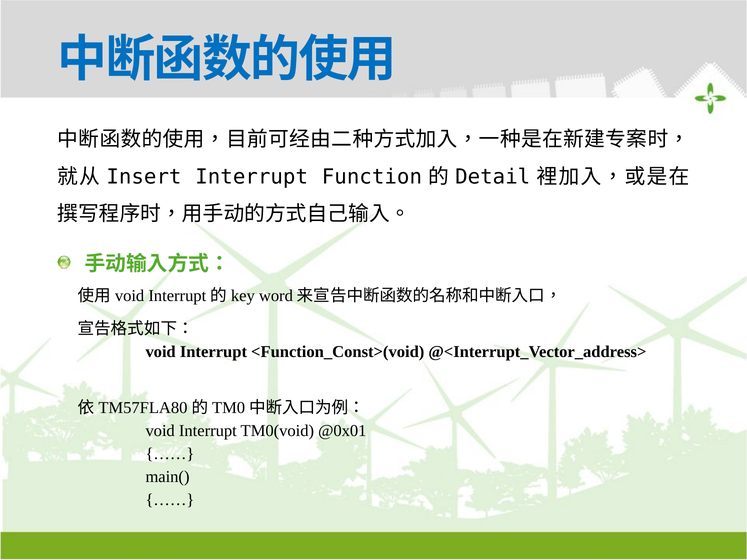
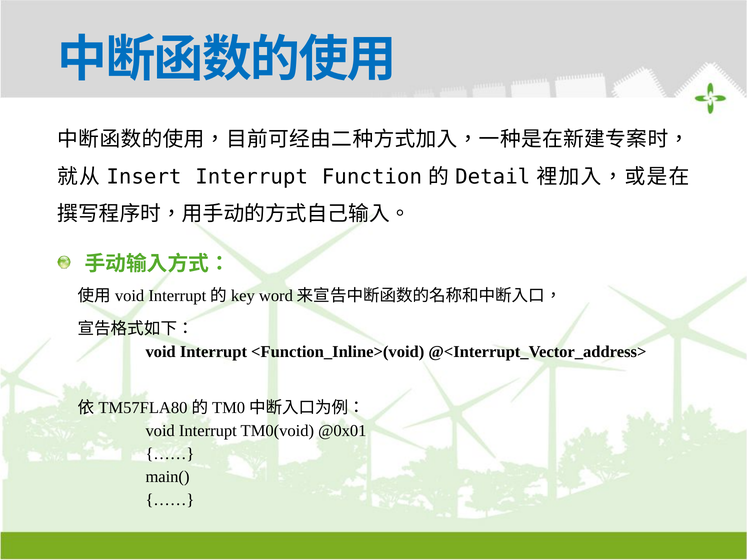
<Function_Const>(void: <Function_Const>(void -> <Function_Inline>(void
